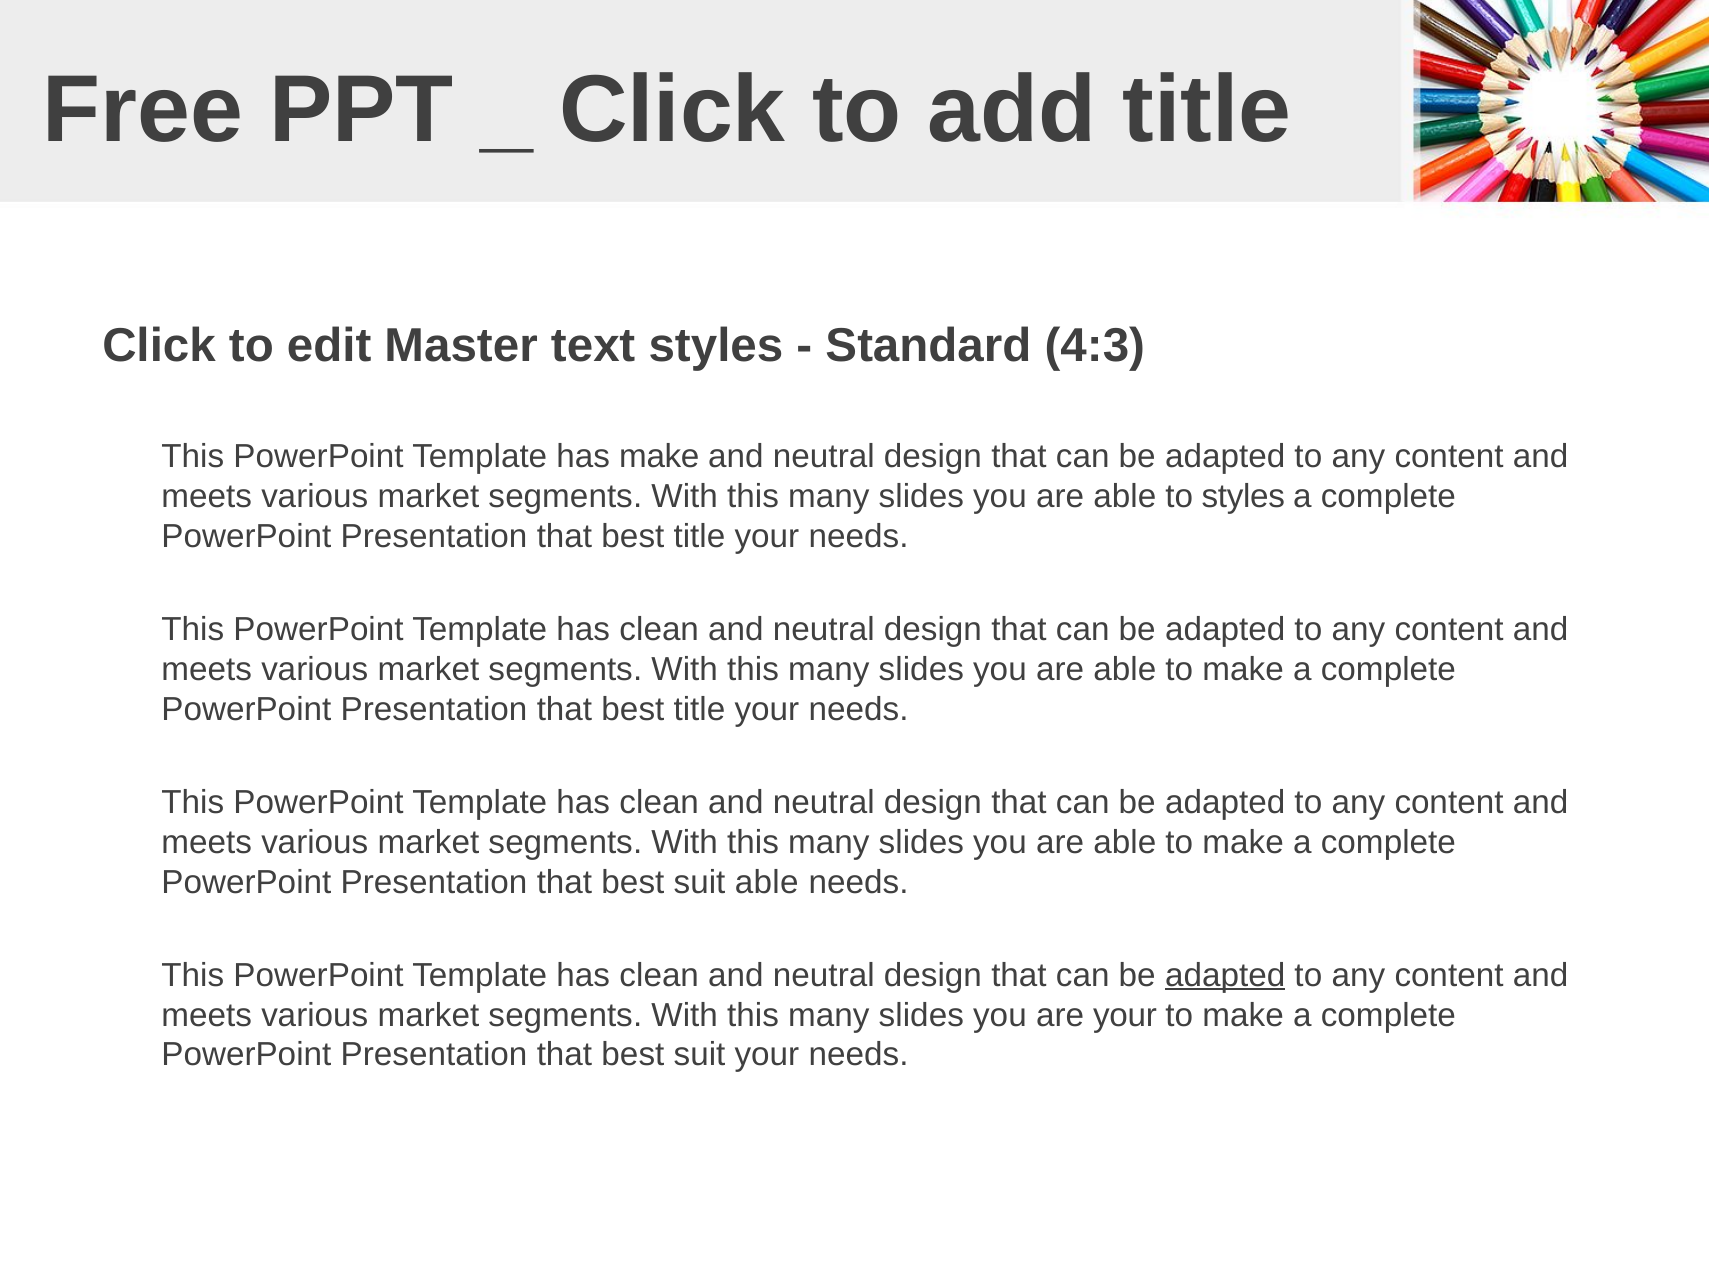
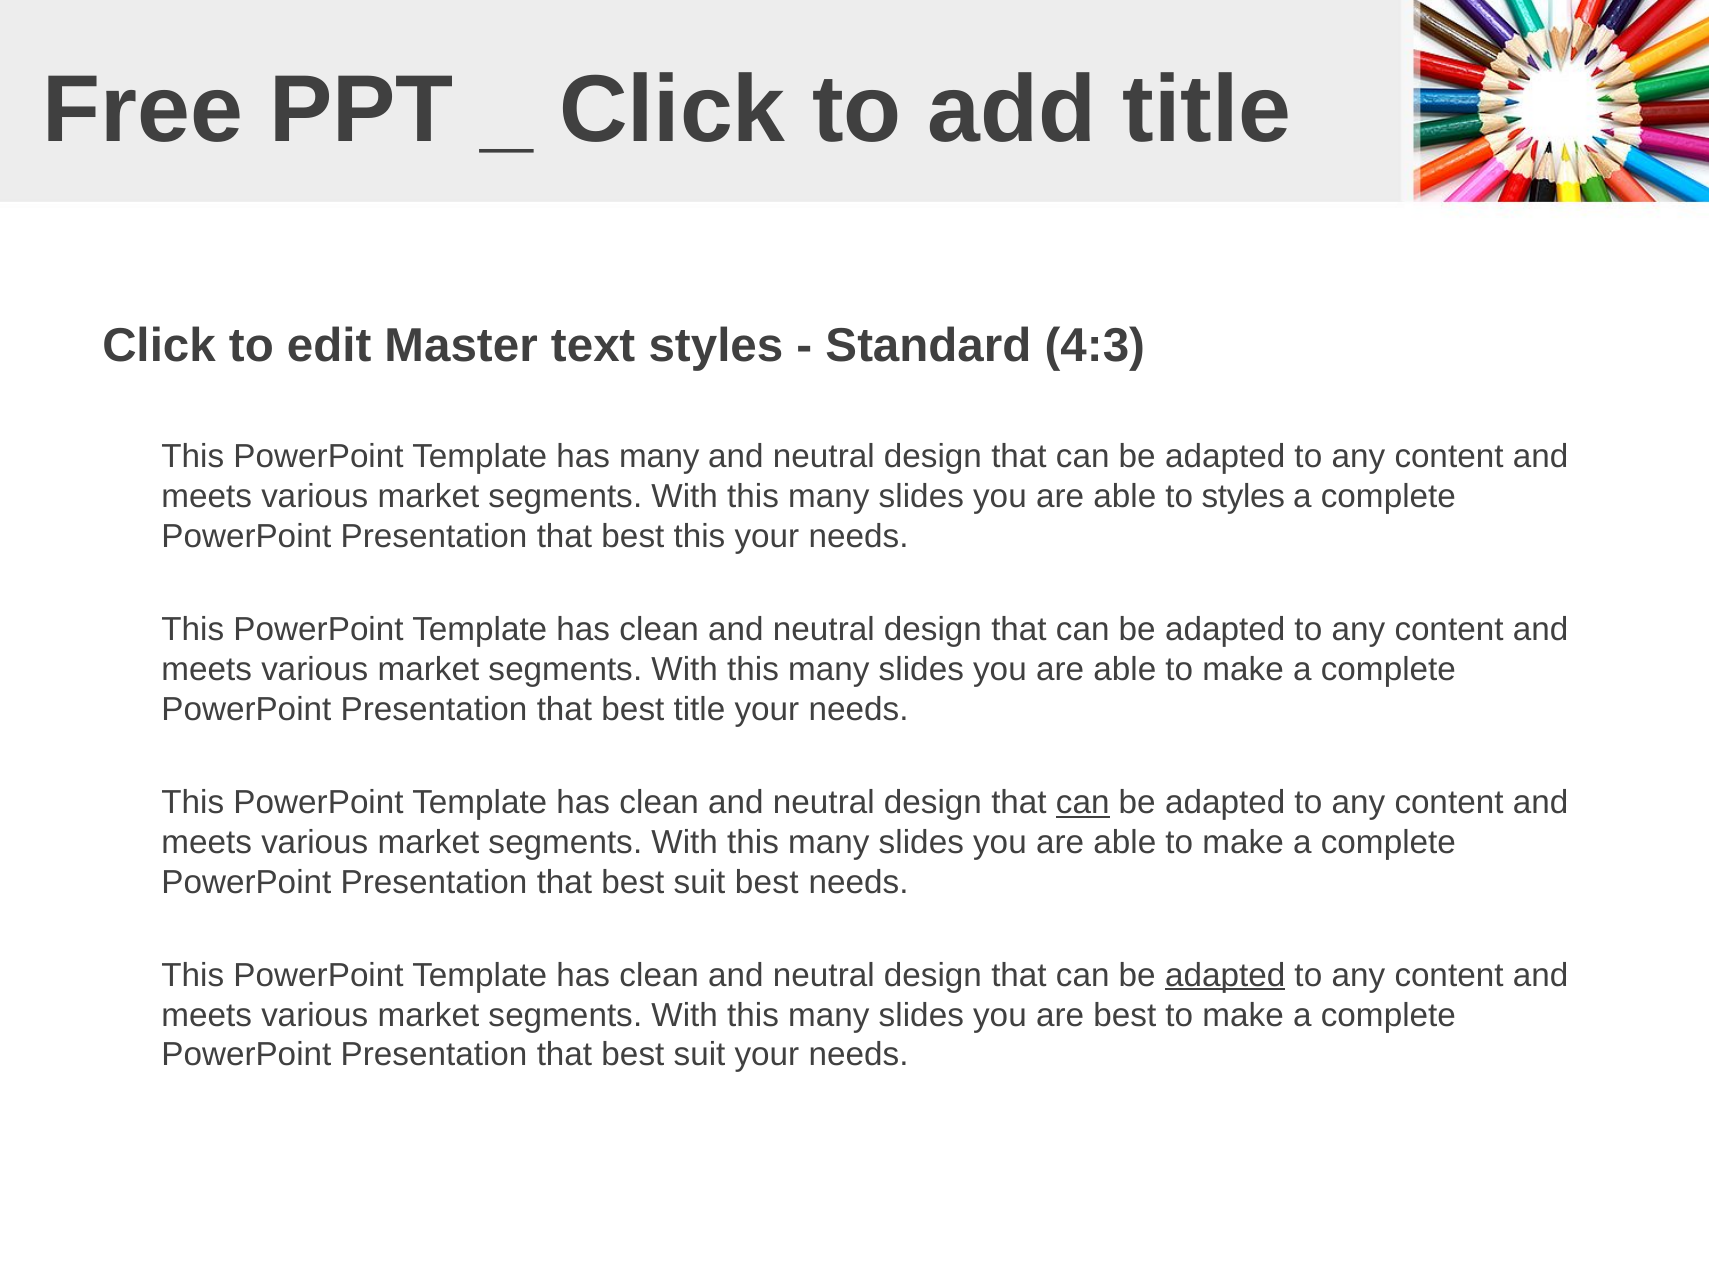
has make: make -> many
title at (699, 536): title -> this
can at (1083, 802) underline: none -> present
suit able: able -> best
are your: your -> best
